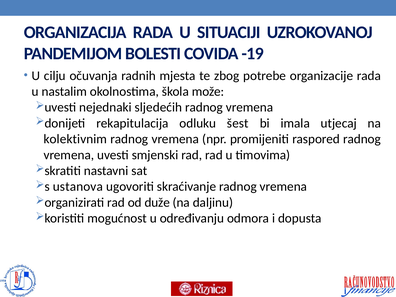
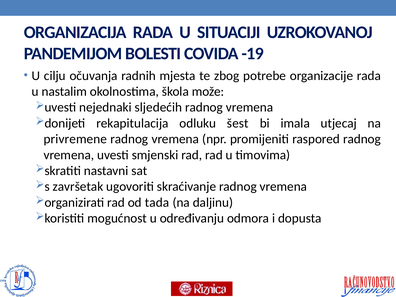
kolektivnim: kolektivnim -> privremene
ustanova: ustanova -> završetak
duže: duže -> tada
